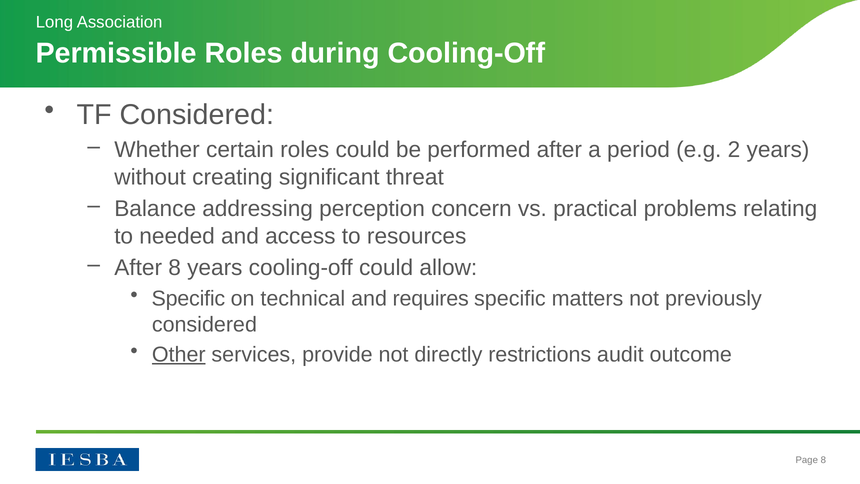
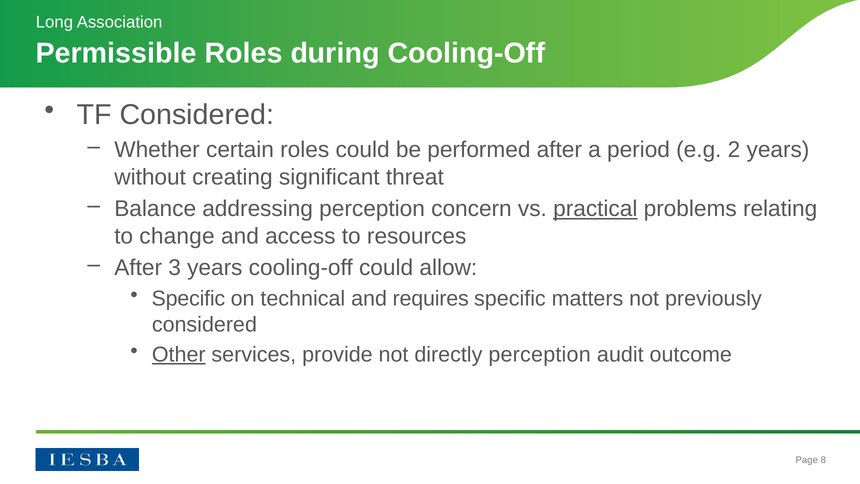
practical underline: none -> present
needed: needed -> change
After 8: 8 -> 3
directly restrictions: restrictions -> perception
